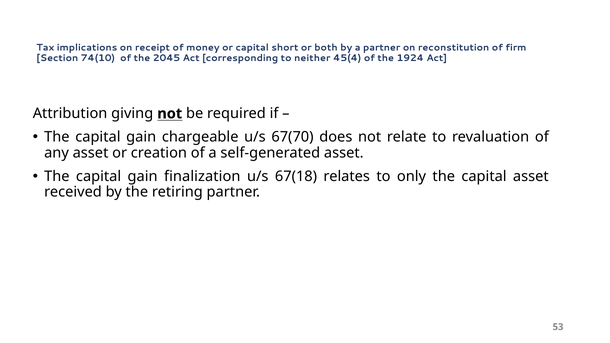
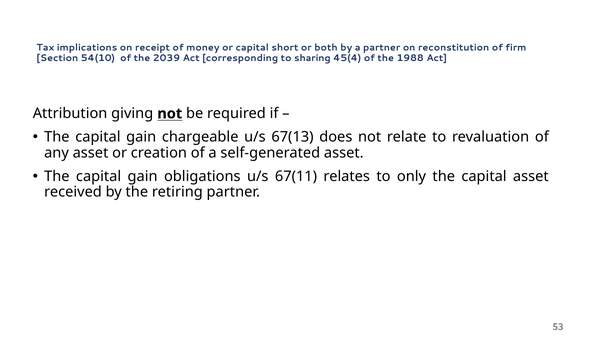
74(10: 74(10 -> 54(10
2045: 2045 -> 2039
neither: neither -> sharing
1924: 1924 -> 1988
67(70: 67(70 -> 67(13
finalization: finalization -> obligations
67(18: 67(18 -> 67(11
